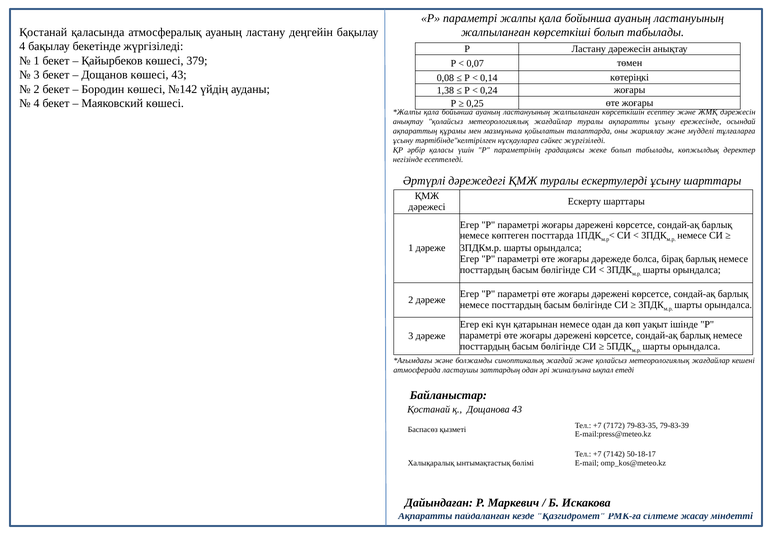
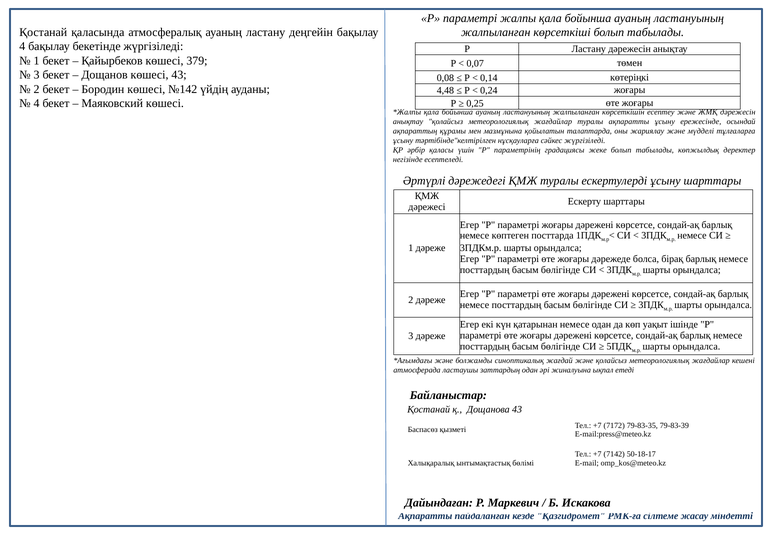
1,38: 1,38 -> 4,48
